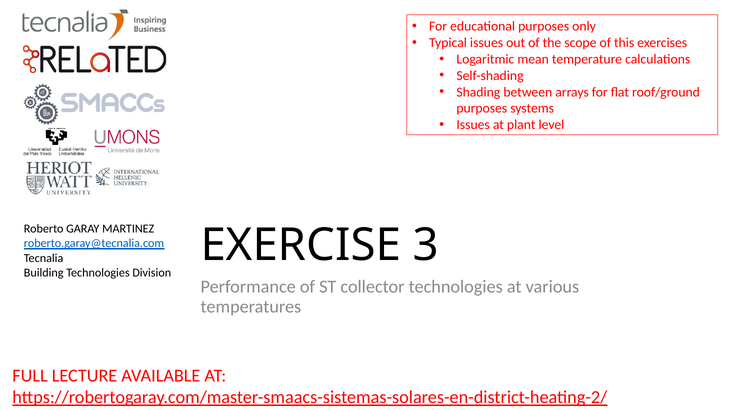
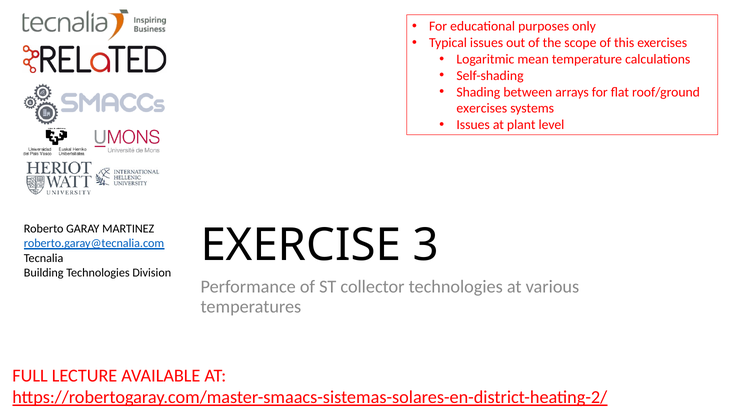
purposes at (482, 108): purposes -> exercises
